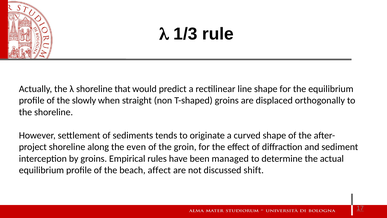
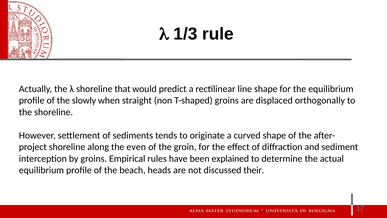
managed: managed -> explained
affect: affect -> heads
shift: shift -> their
